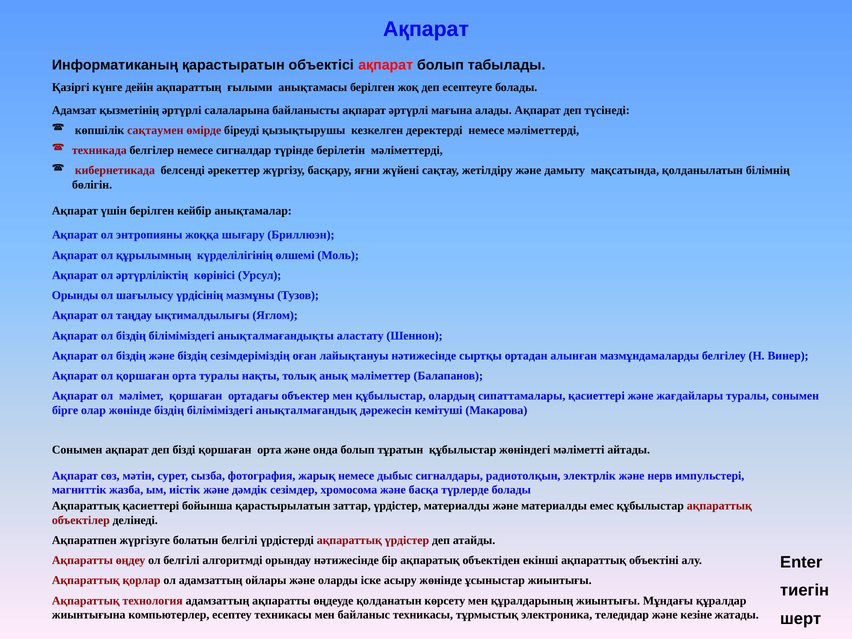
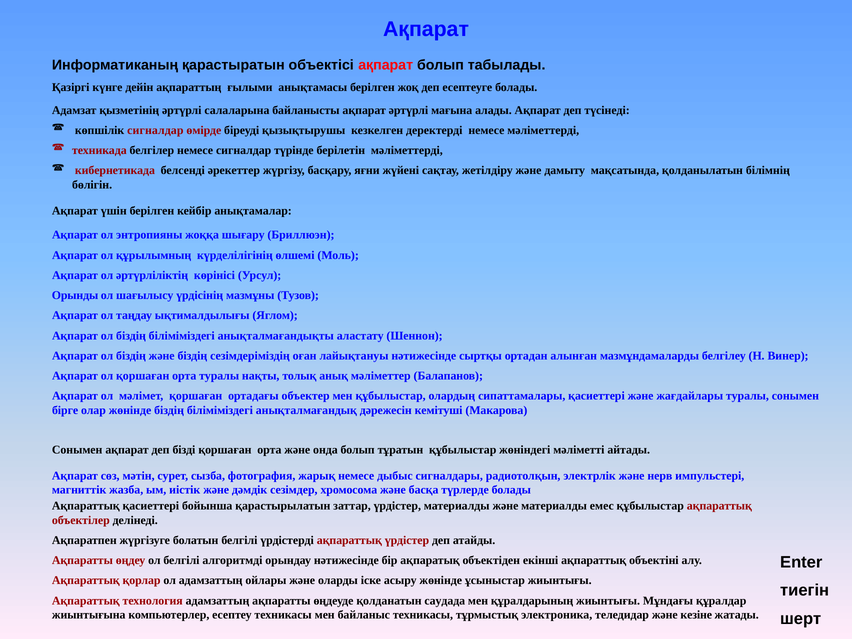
көпшілік сақтаумен: сақтаумен -> сигналдар
көрсету: көрсету -> саудада
